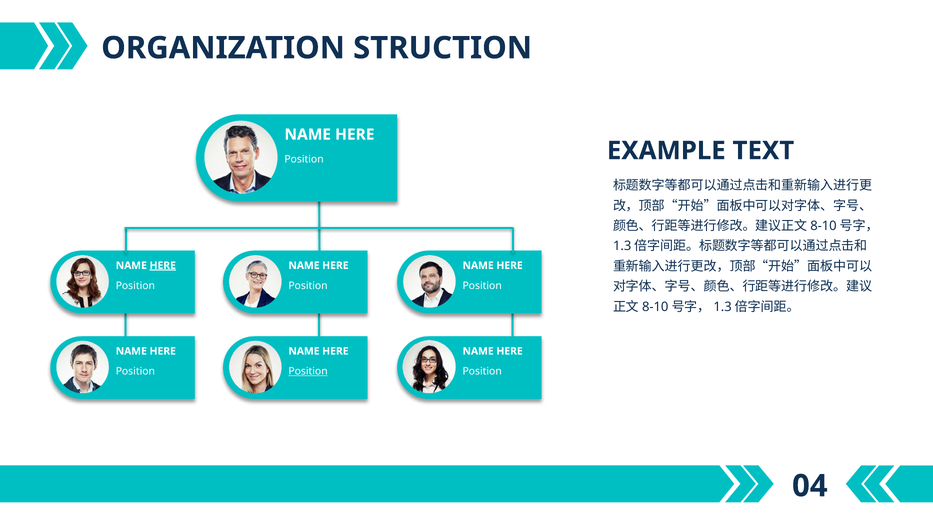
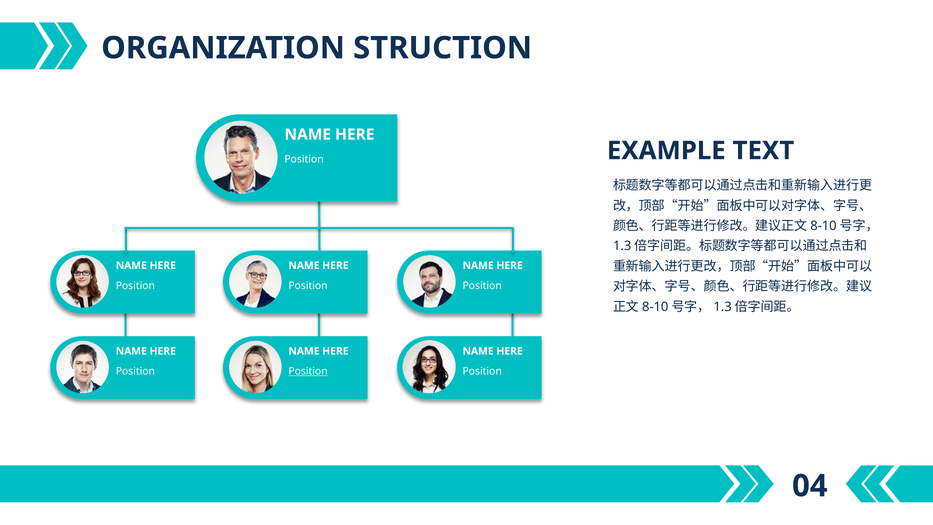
HERE at (163, 265) underline: present -> none
